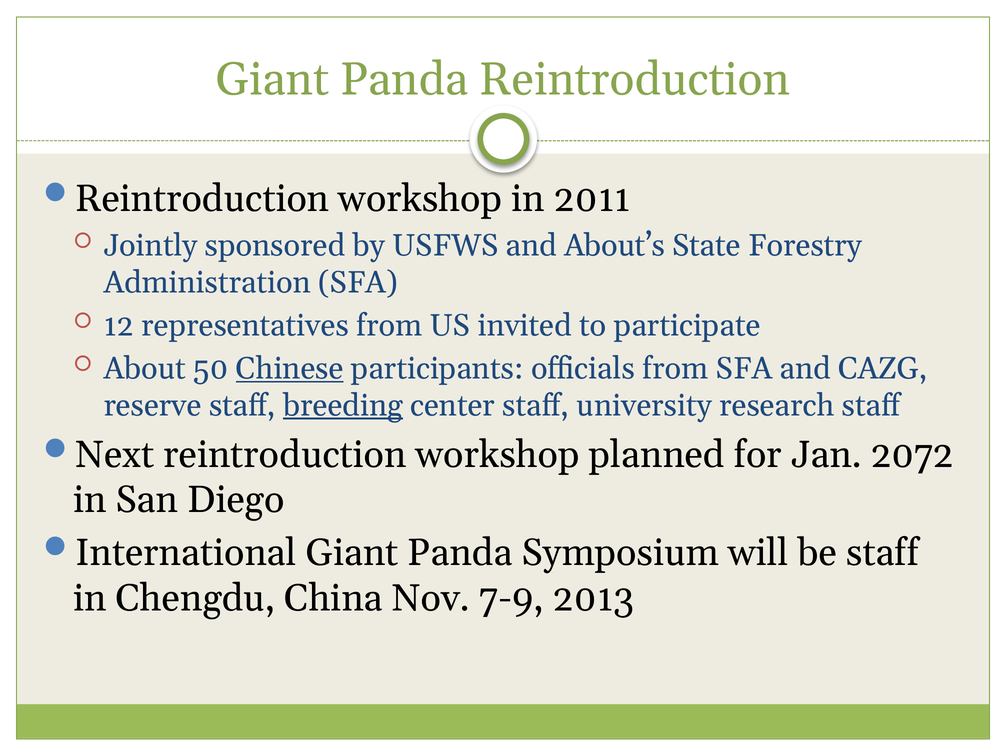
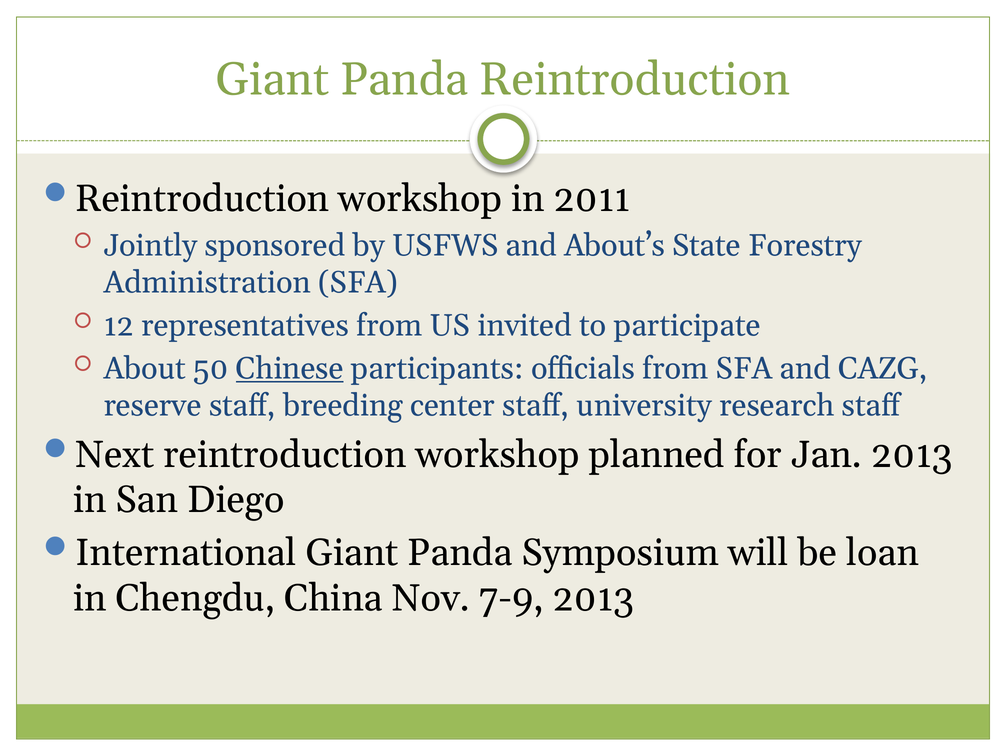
breeding underline: present -> none
Jan 2072: 2072 -> 2013
be staff: staff -> loan
